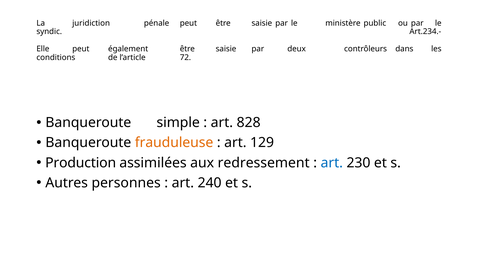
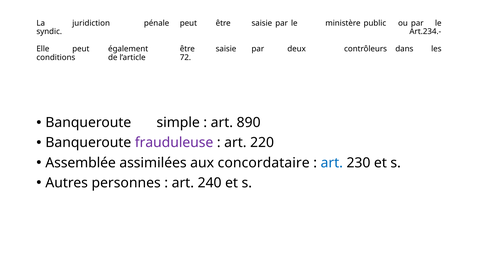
828: 828 -> 890
frauduleuse colour: orange -> purple
129: 129 -> 220
Production: Production -> Assemblée
redressement: redressement -> concordataire
